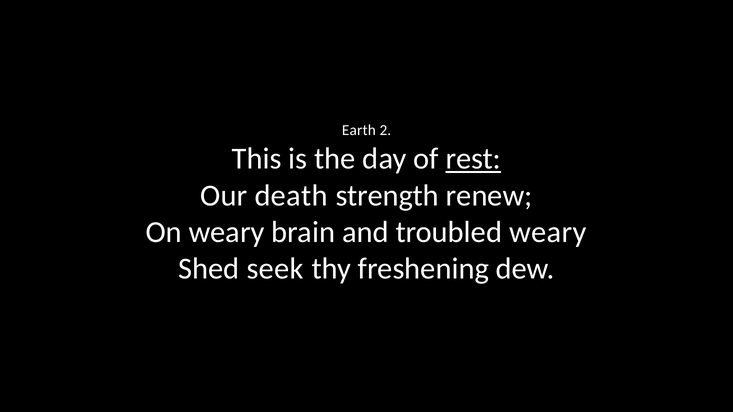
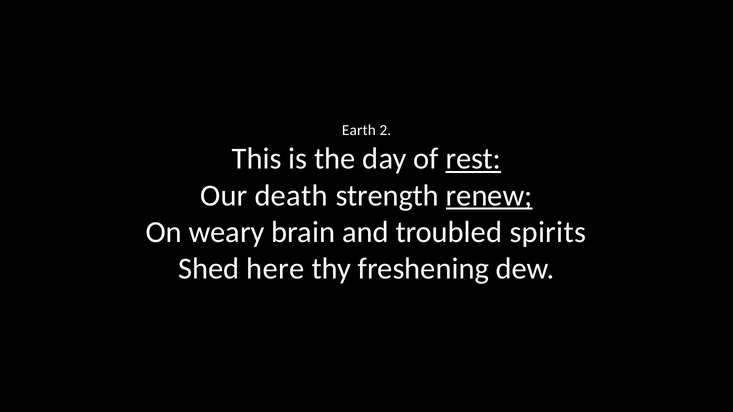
renew underline: none -> present
troubled weary: weary -> spirits
seek: seek -> here
